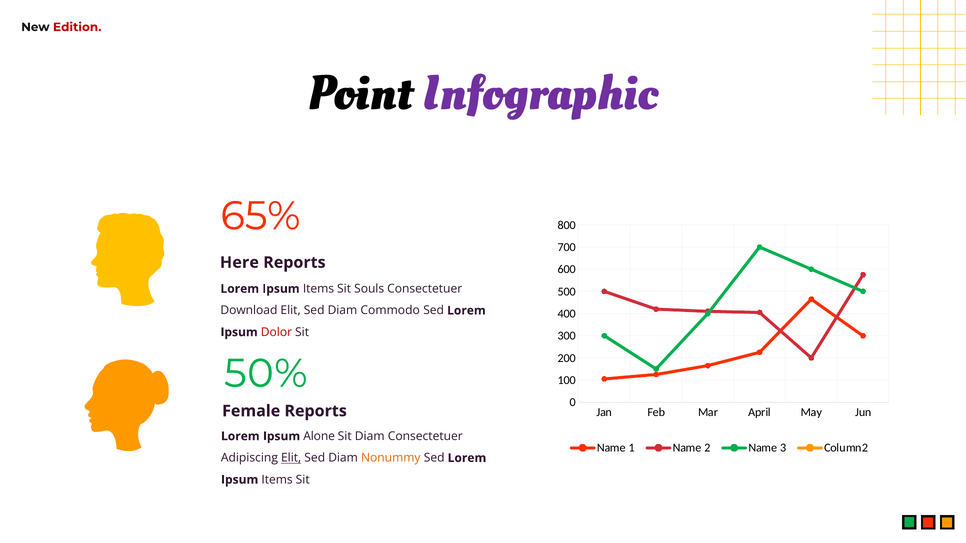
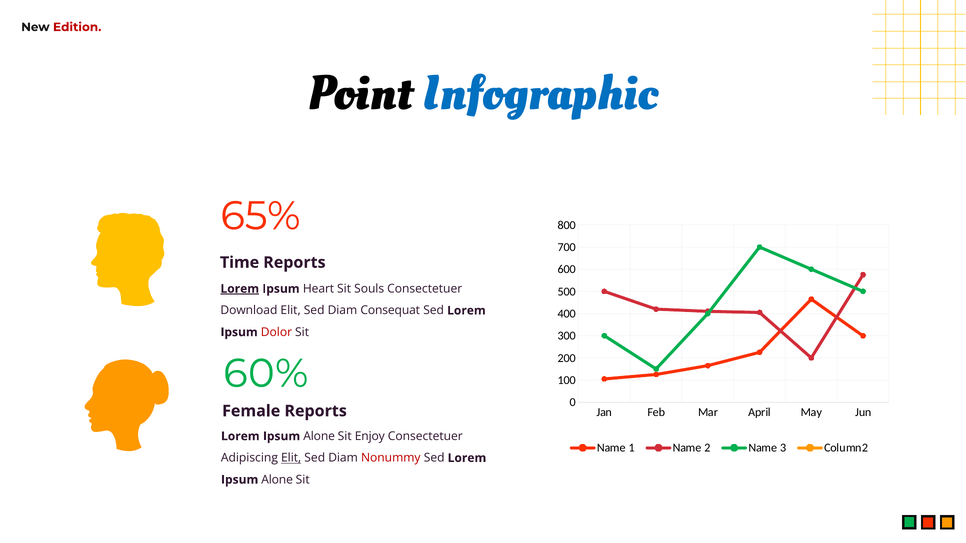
Infographic colour: purple -> blue
Here: Here -> Time
Lorem at (240, 289) underline: none -> present
Items at (319, 289): Items -> Heart
Commodo: Commodo -> Consequat
50%: 50% -> 60%
Sit Diam: Diam -> Enjoy
Nonummy colour: orange -> red
Items at (277, 480): Items -> Alone
